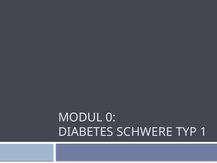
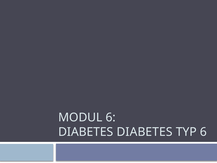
MODUL 0: 0 -> 6
DIABETES SCHWERE: SCHWERE -> DIABETES
TYP 1: 1 -> 6
